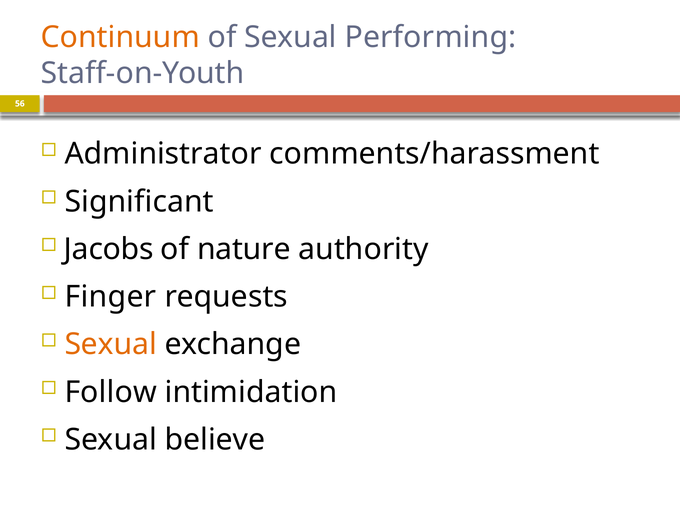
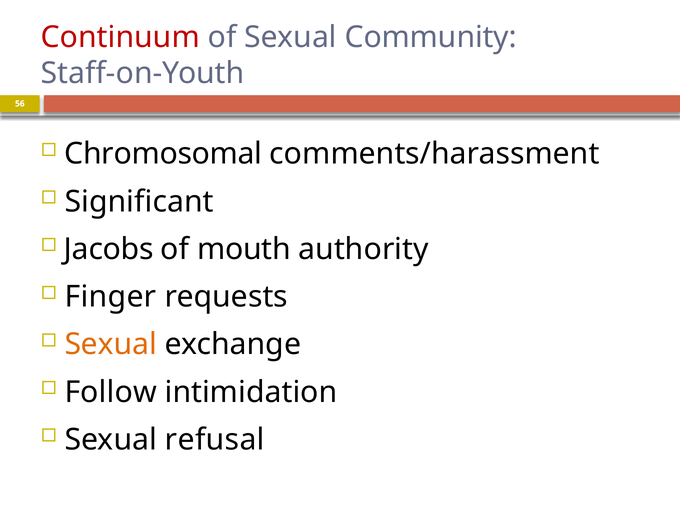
Continuum colour: orange -> red
Performing: Performing -> Community
Administrator: Administrator -> Chromosomal
nature: nature -> mouth
believe: believe -> refusal
